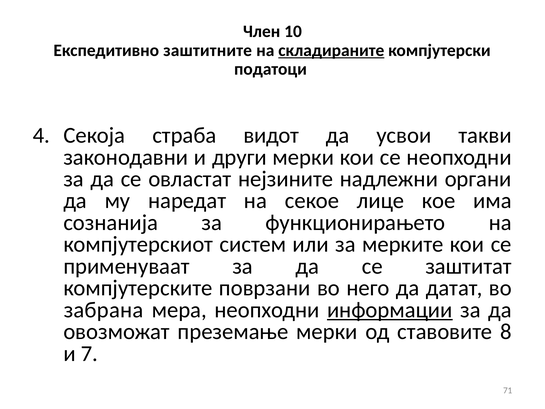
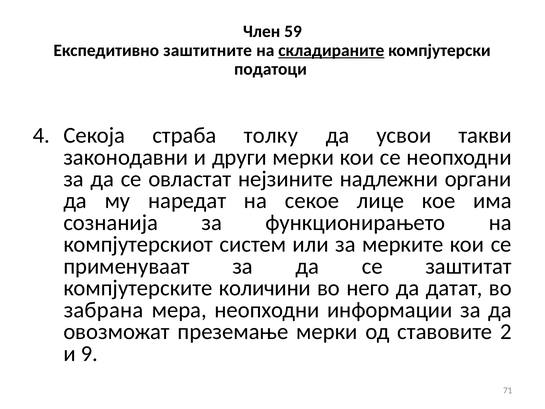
10: 10 -> 59
видот: видот -> толку
поврзани: поврзани -> количини
информации underline: present -> none
8: 8 -> 2
7: 7 -> 9
